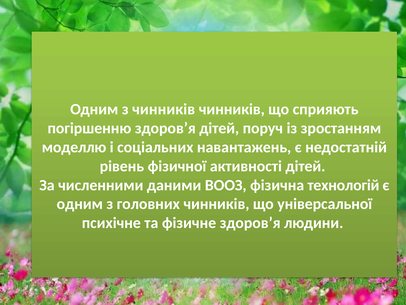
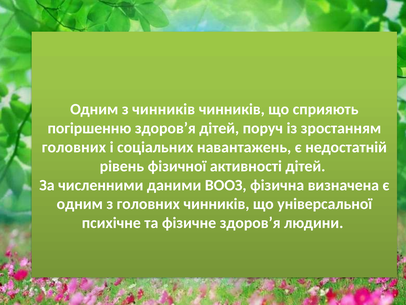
моделлю at (74, 147): моделлю -> головних
технологій: технологій -> визначена
